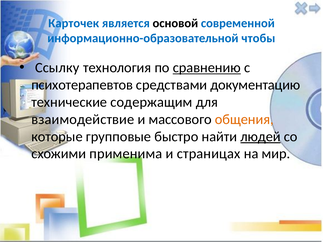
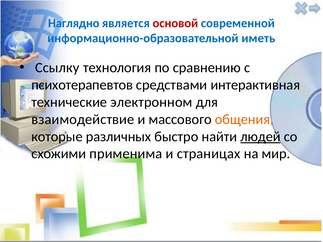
Карточек: Карточек -> Наглядно
основой colour: black -> red
чтобы: чтобы -> иметь
сравнению underline: present -> none
документацию: документацию -> интерактивная
содержащим: содержащим -> электронном
групповые: групповые -> различных
